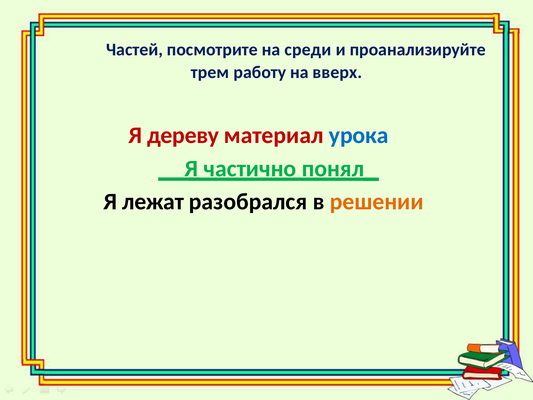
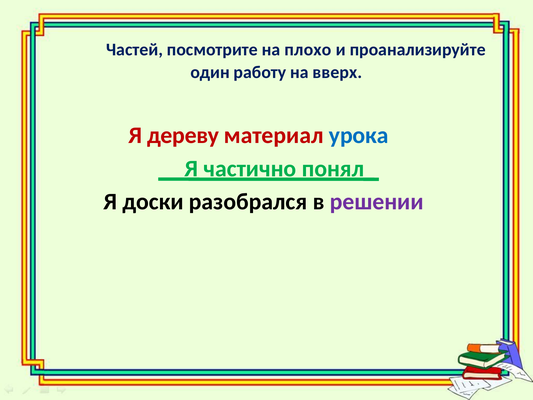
среди: среди -> плохо
трем: трем -> один
лежат: лежат -> доски
решении colour: orange -> purple
